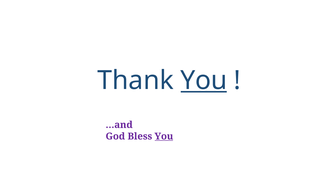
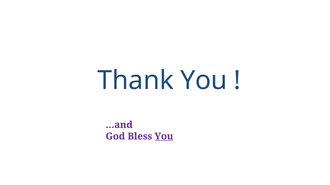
You at (204, 81) underline: present -> none
